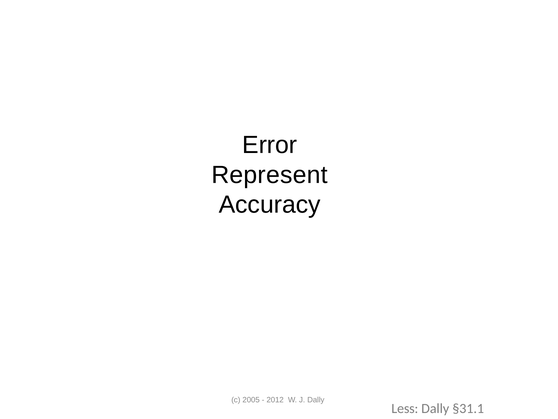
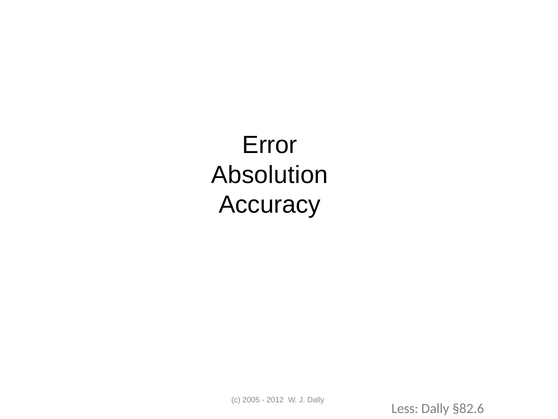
Represent: Represent -> Absolution
§31.1: §31.1 -> §82.6
